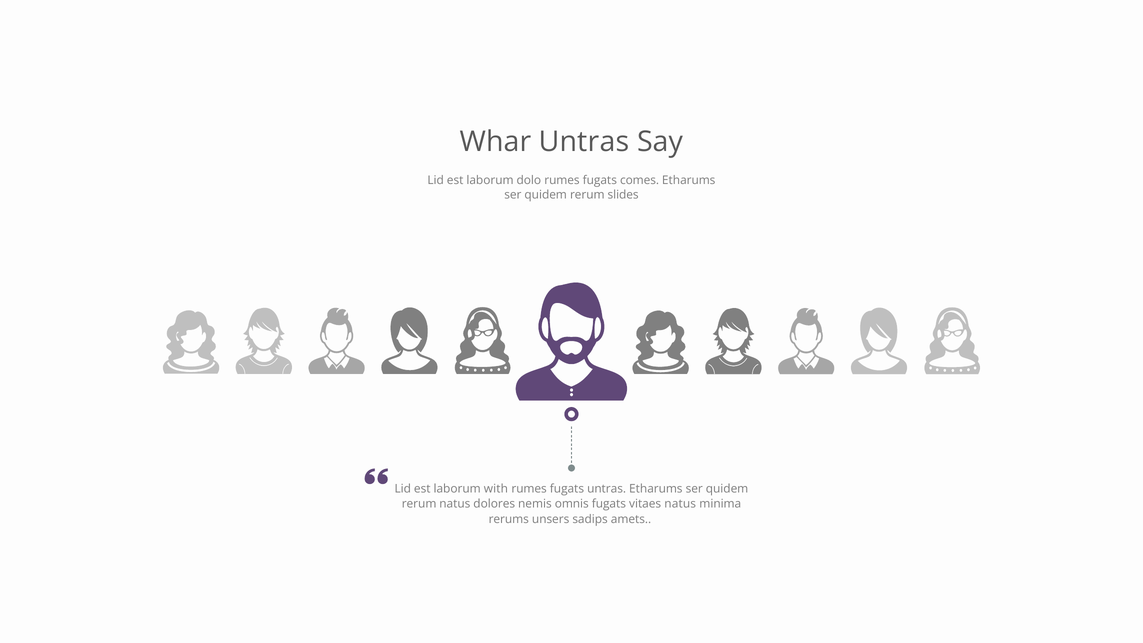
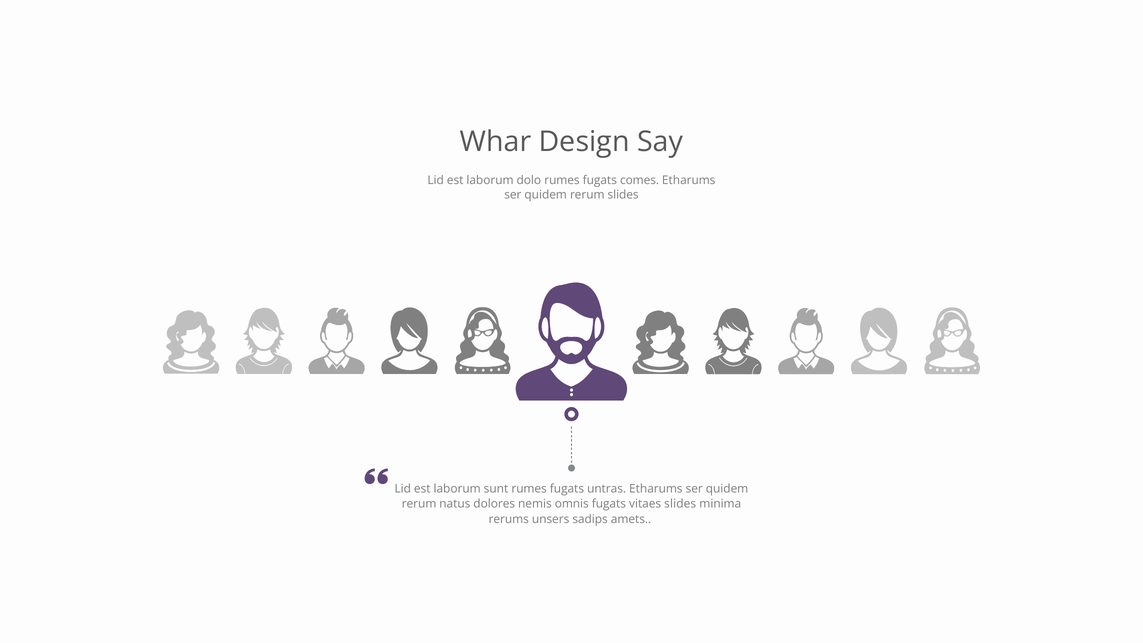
Whar Untras: Untras -> Design
with: with -> sunt
vitaes natus: natus -> slides
